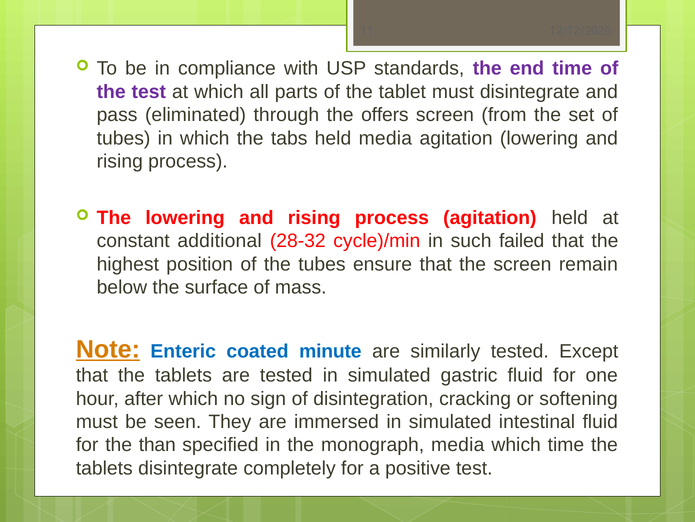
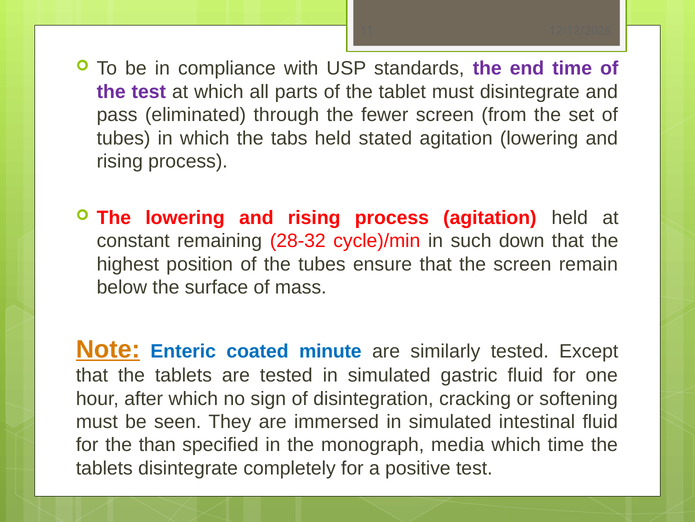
offers: offers -> fewer
held media: media -> stated
additional: additional -> remaining
failed: failed -> down
